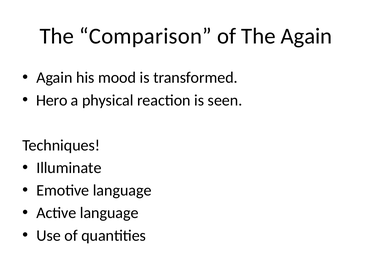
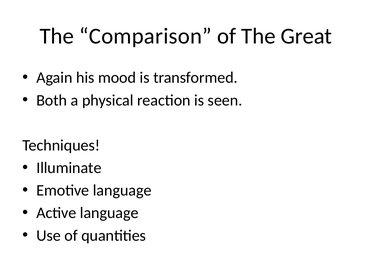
The Again: Again -> Great
Hero: Hero -> Both
